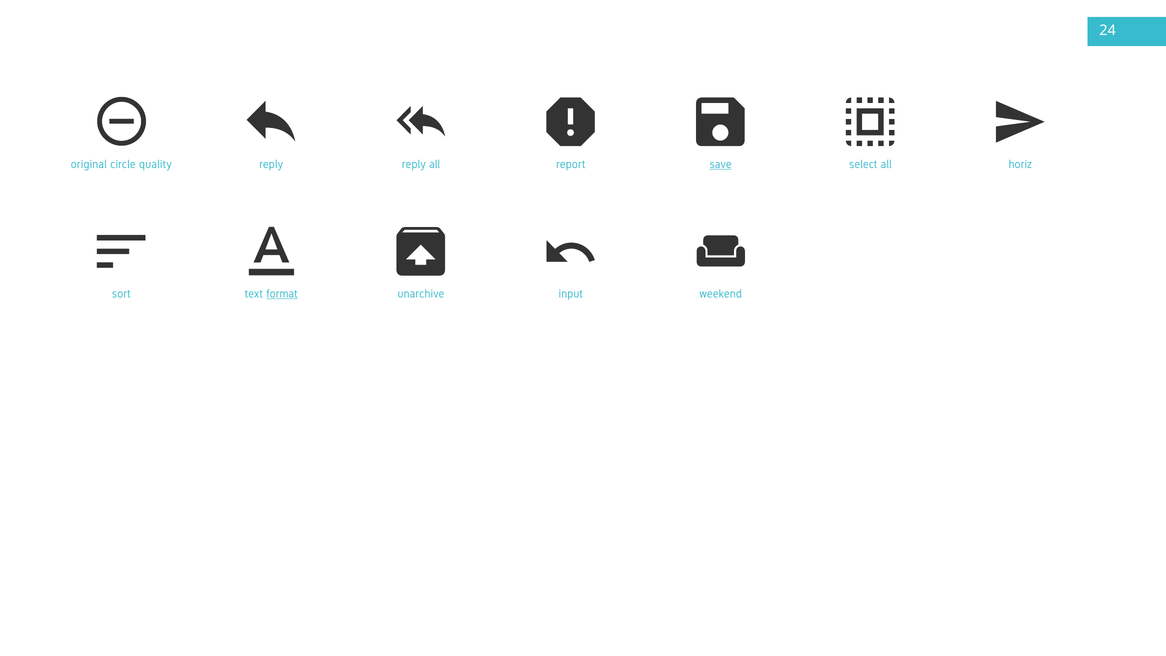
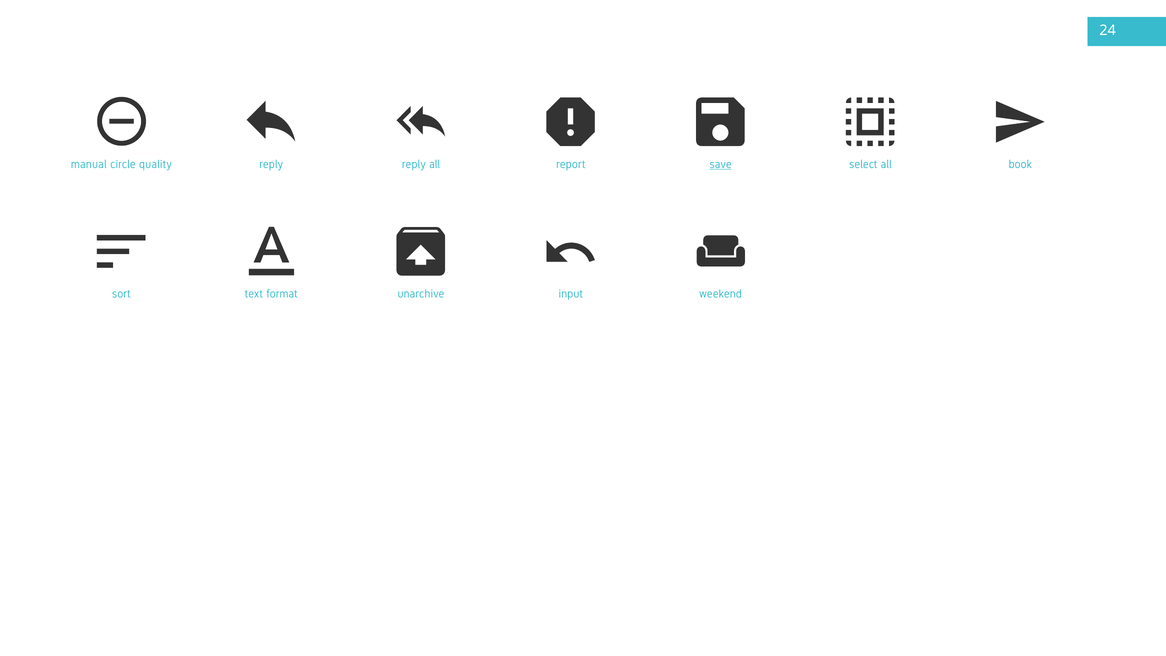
original: original -> manual
horiz: horiz -> book
format underline: present -> none
